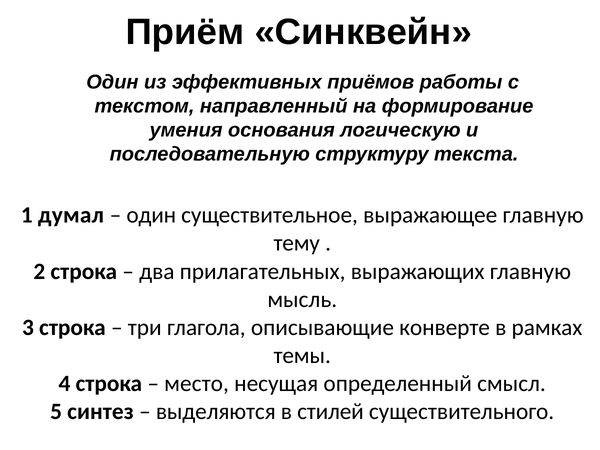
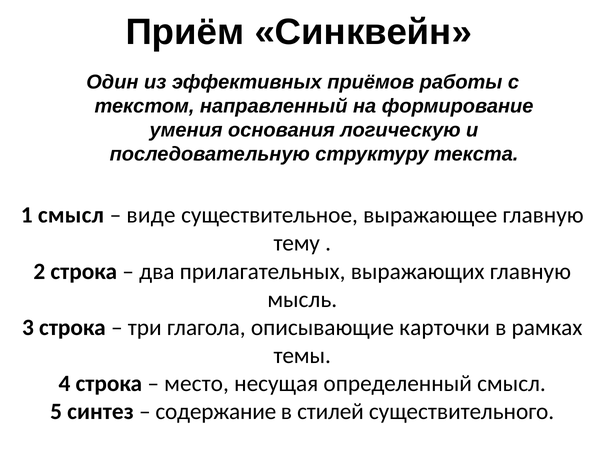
1 думал: думал -> смысл
один at (151, 215): один -> виде
конверте: конверте -> карточки
выделяются: выделяются -> содержание
